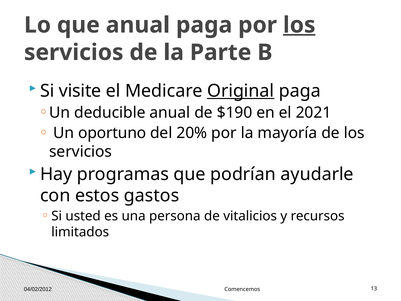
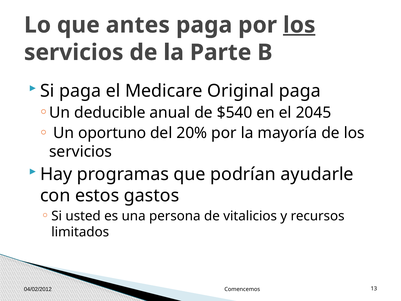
que anual: anual -> antes
Si visite: visite -> paga
Original underline: present -> none
$190: $190 -> $540
2021: 2021 -> 2045
